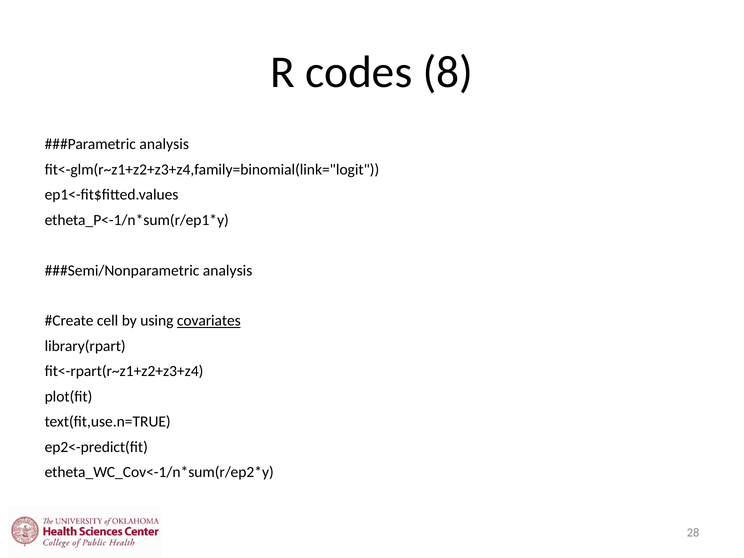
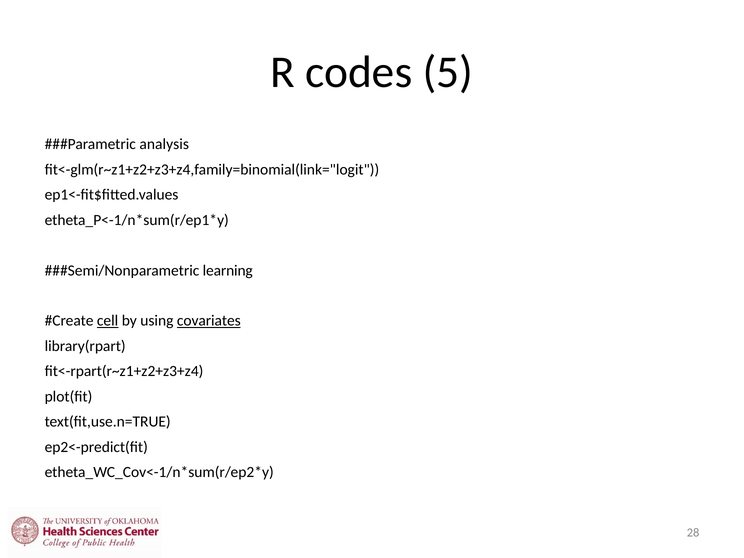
8: 8 -> 5
analysis at (228, 270): analysis -> learning
cell underline: none -> present
